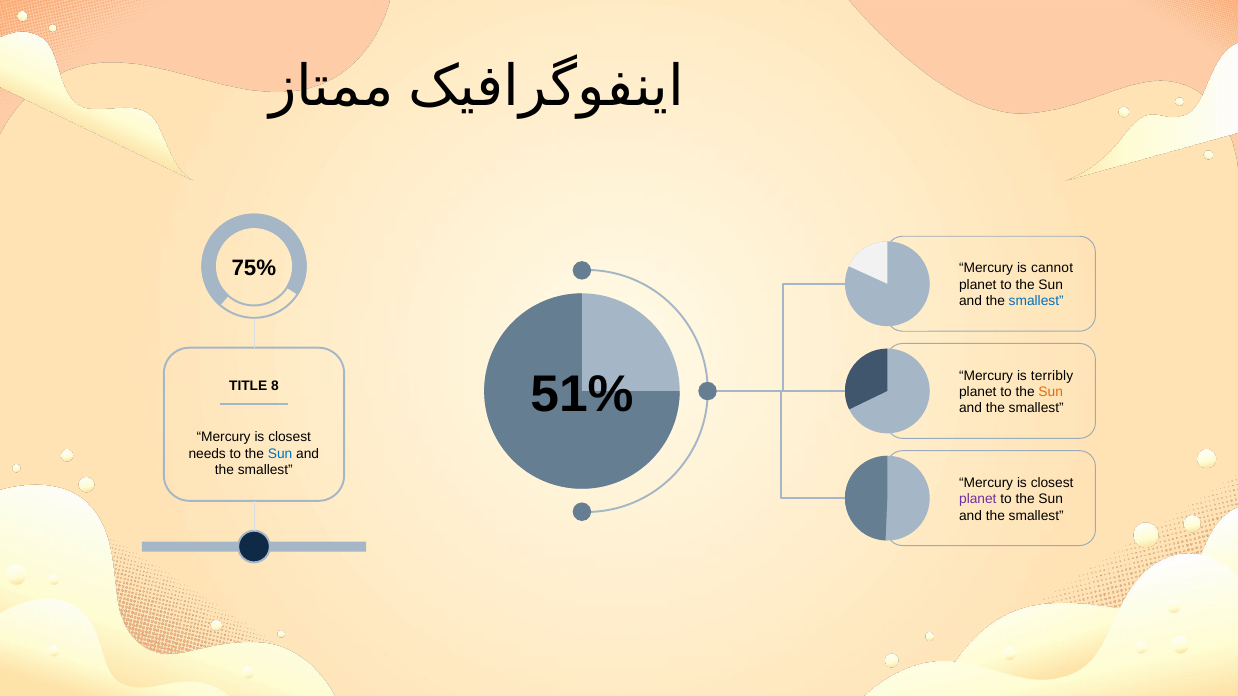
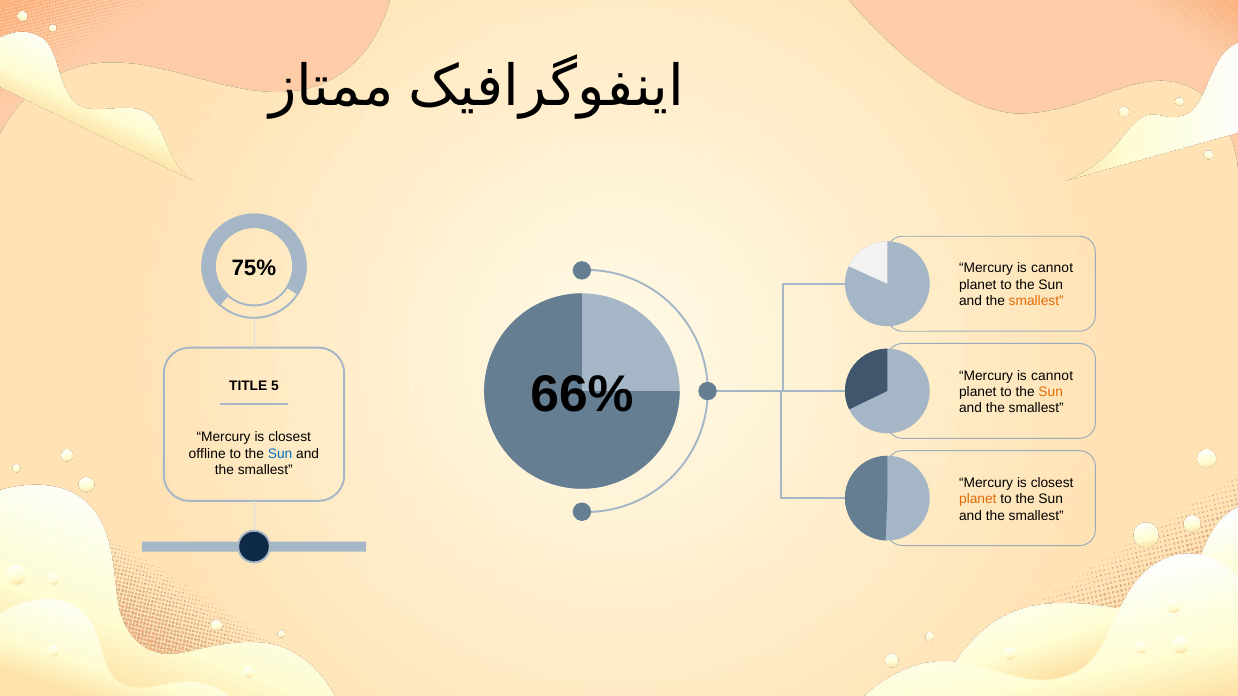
smallest at (1036, 301) colour: blue -> orange
terribly at (1052, 376): terribly -> cannot
51%: 51% -> 66%
8: 8 -> 5
needs: needs -> offline
planet at (978, 499) colour: purple -> orange
